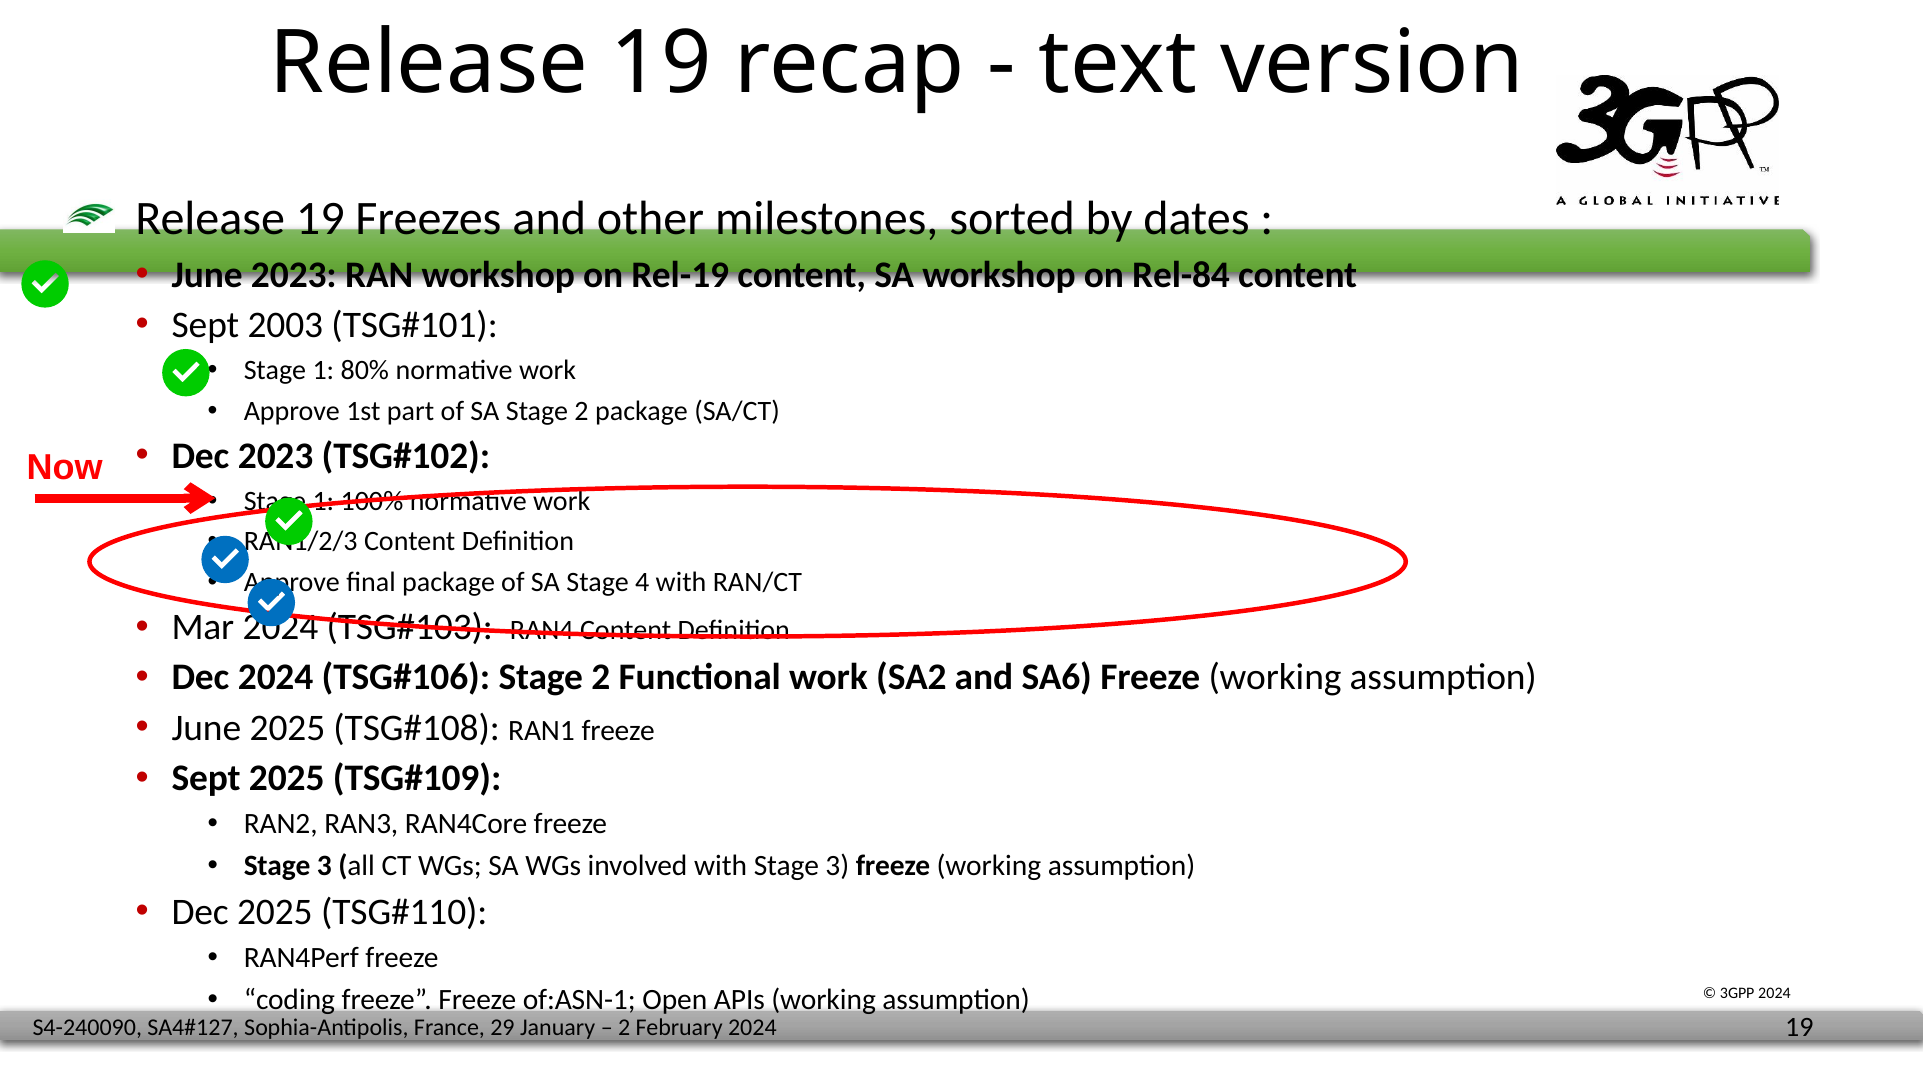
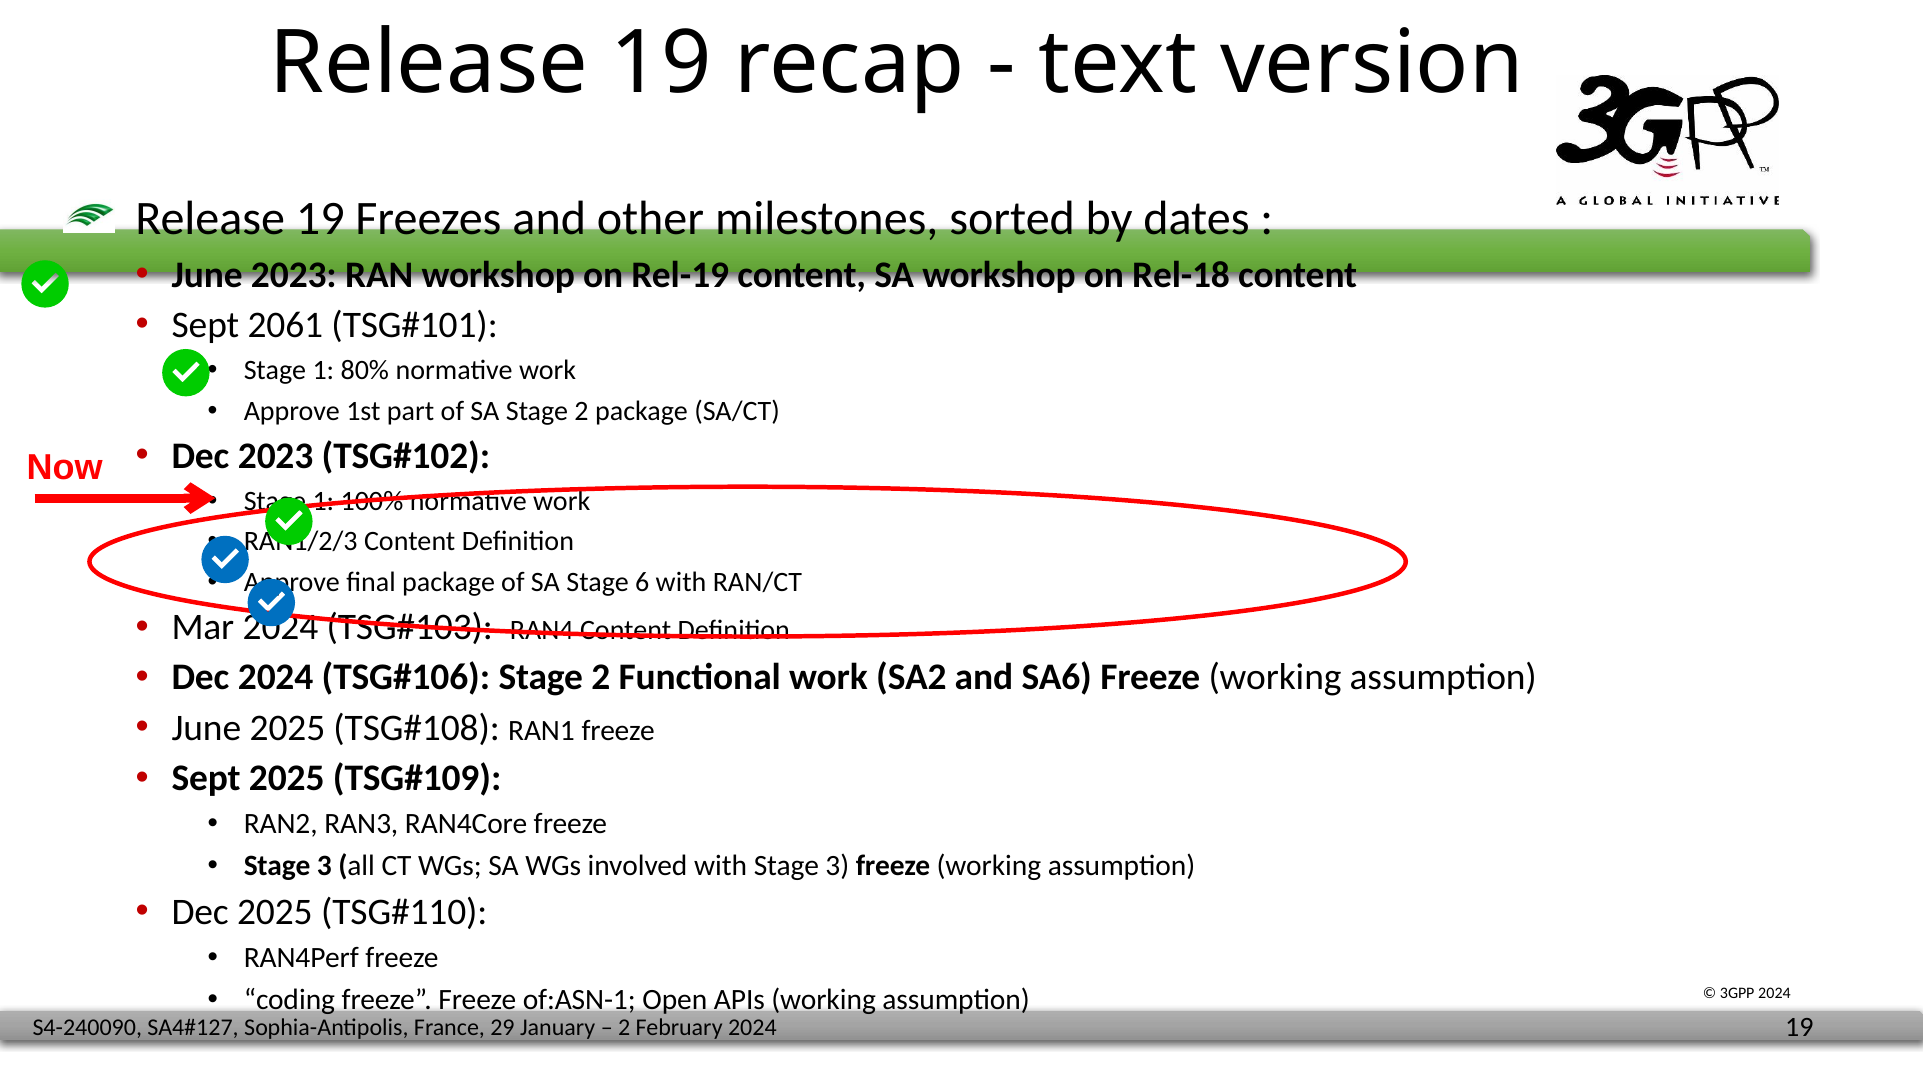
Rel-84: Rel-84 -> Rel-18
2003: 2003 -> 2061
4: 4 -> 6
